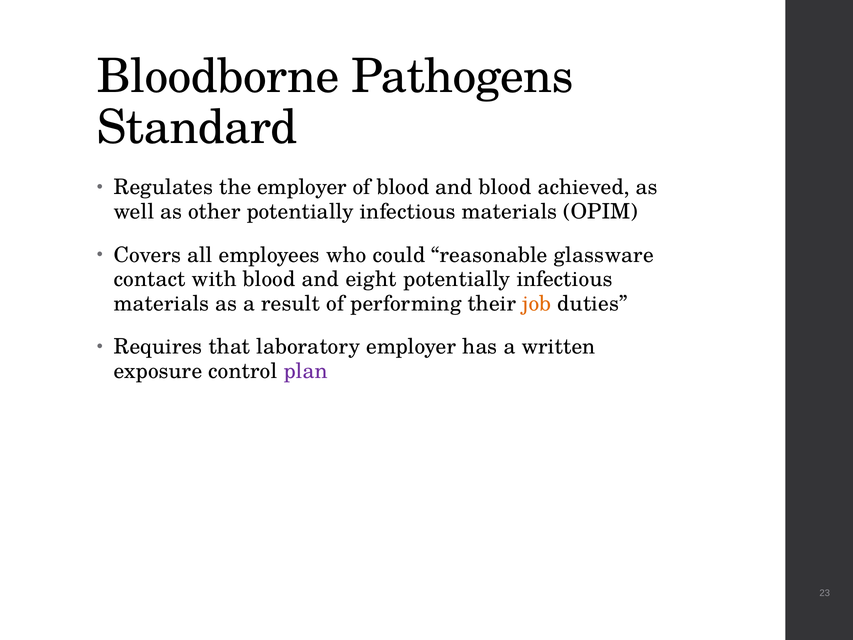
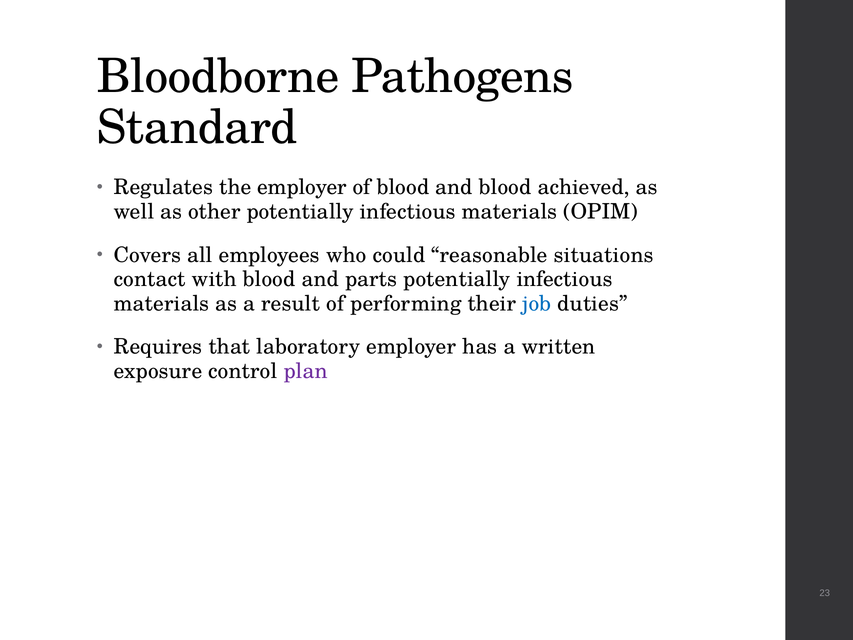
glassware: glassware -> situations
eight: eight -> parts
job colour: orange -> blue
